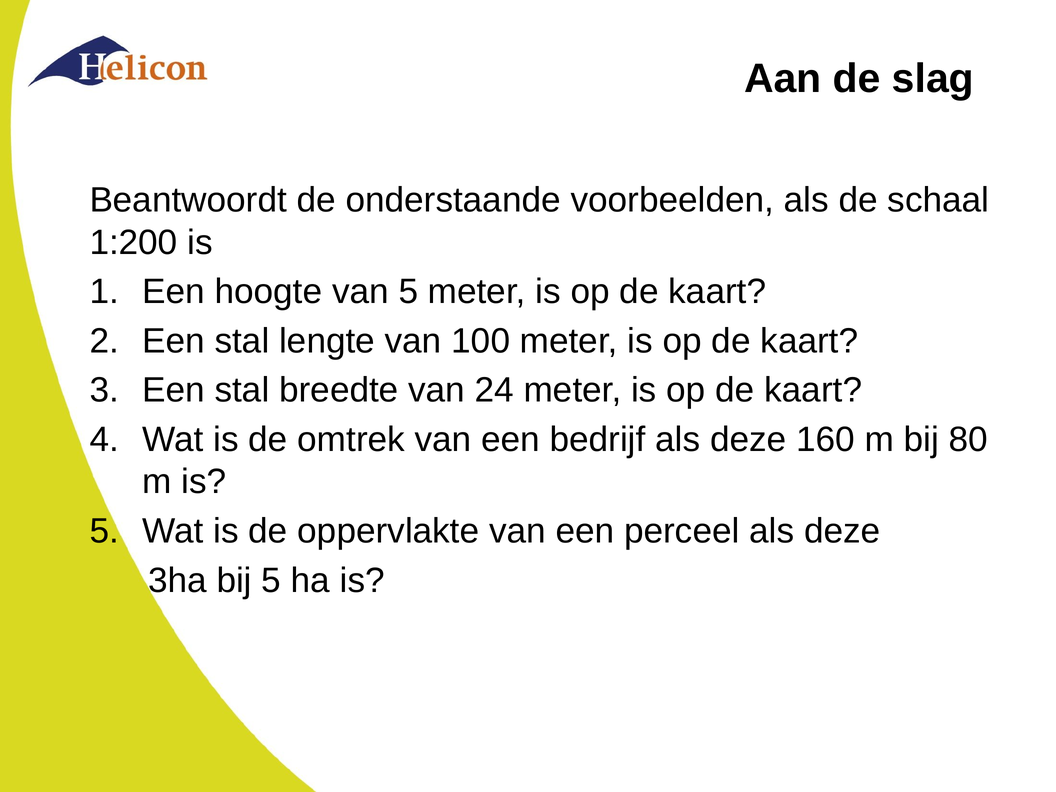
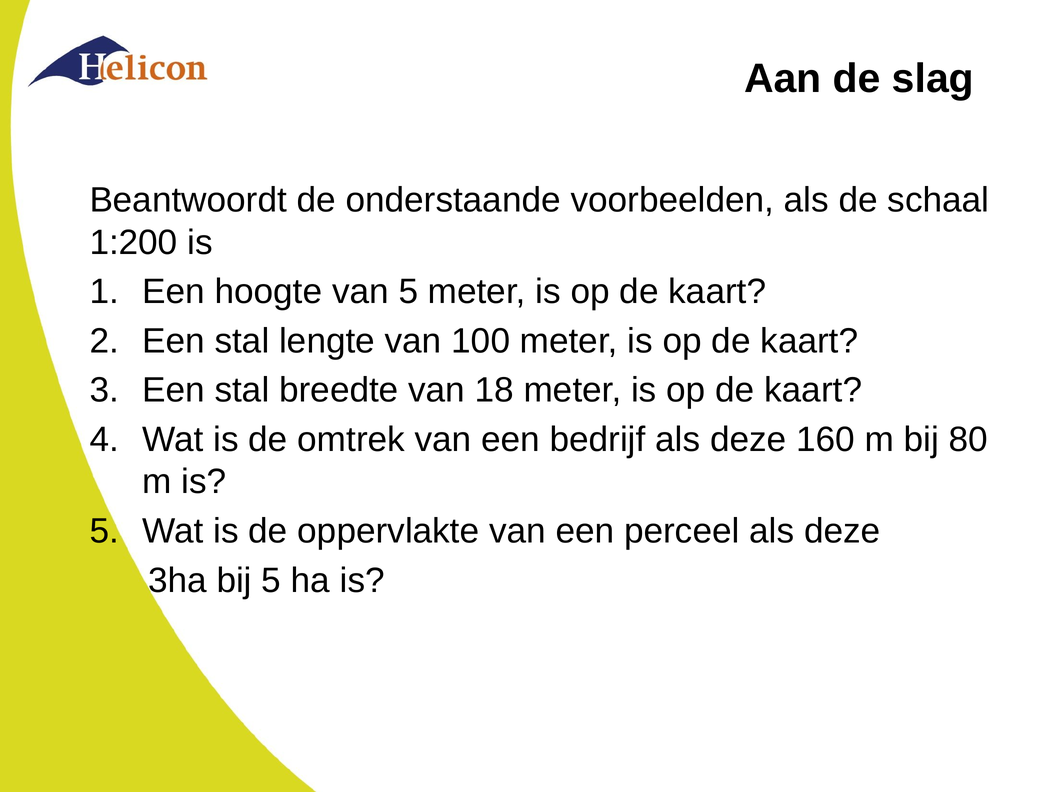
24: 24 -> 18
